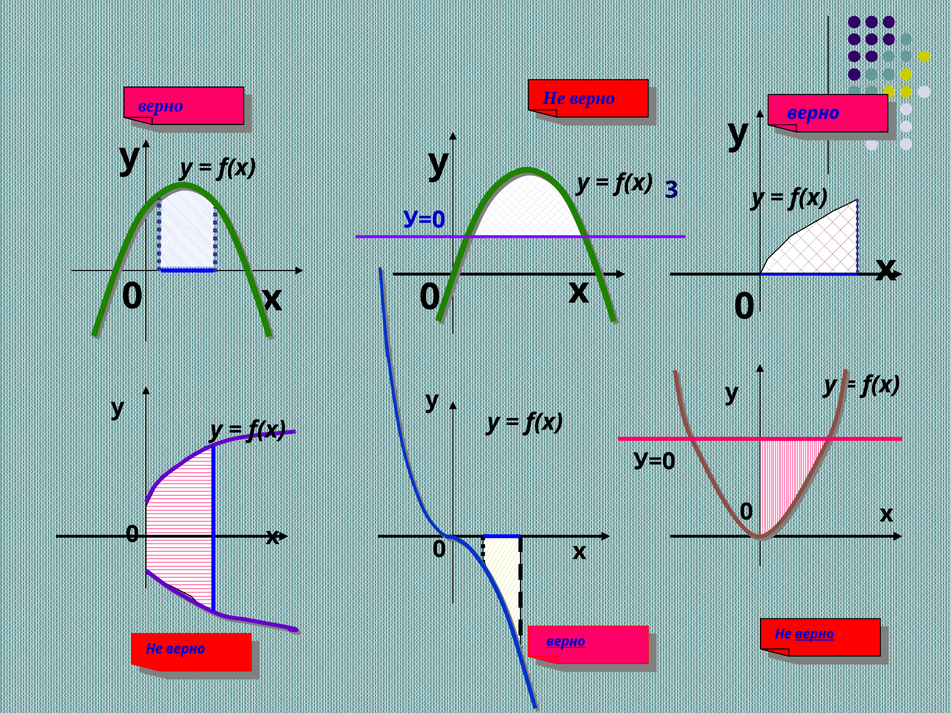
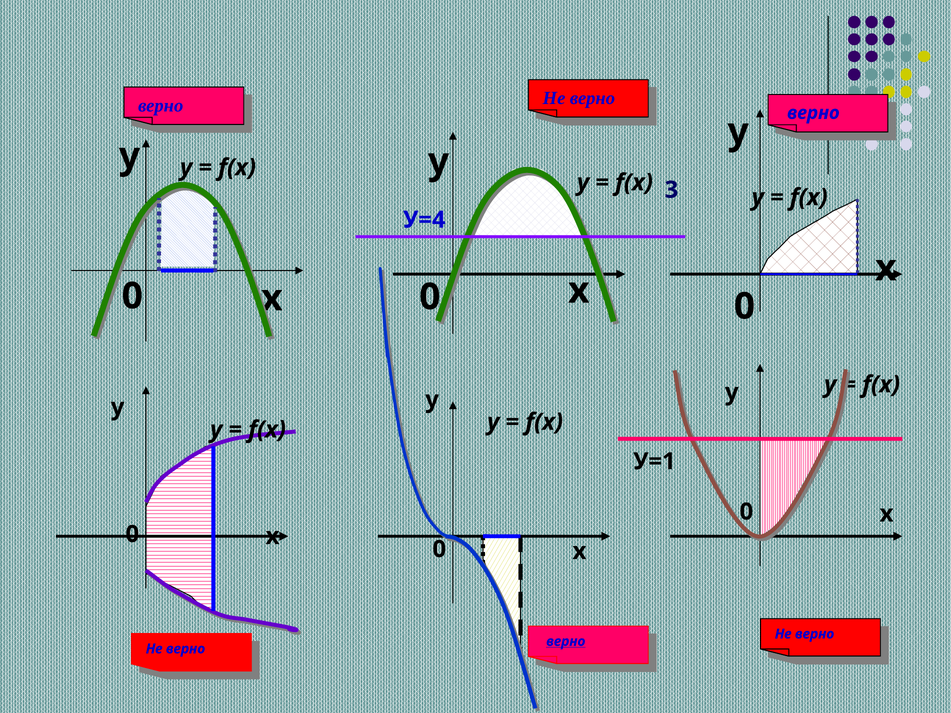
У=0 at (424, 220): У=0 -> У=4
У=0 at (654, 462): У=0 -> У=1
верно at (815, 634) underline: present -> none
